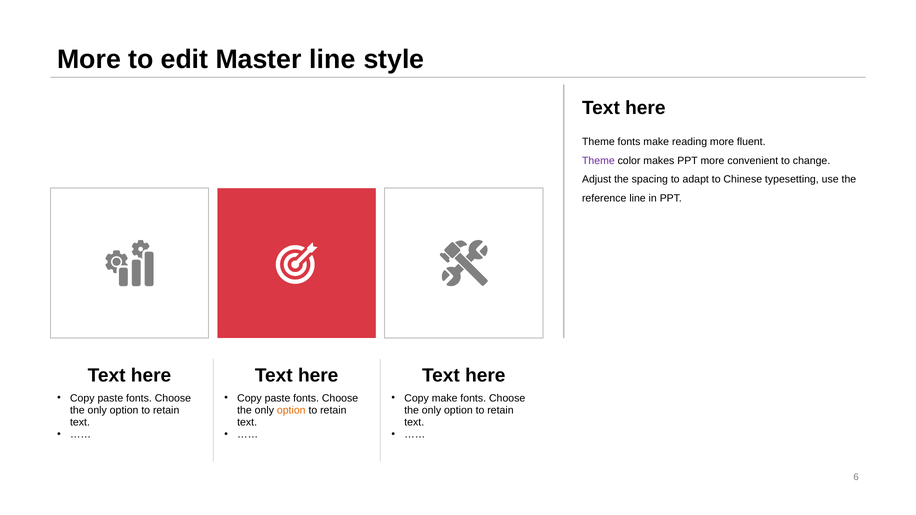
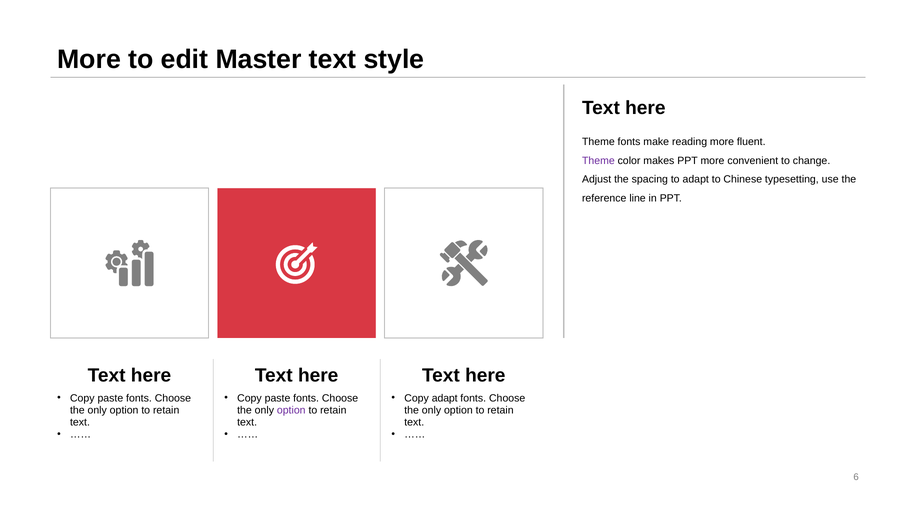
Master line: line -> text
Copy make: make -> adapt
option at (291, 410) colour: orange -> purple
